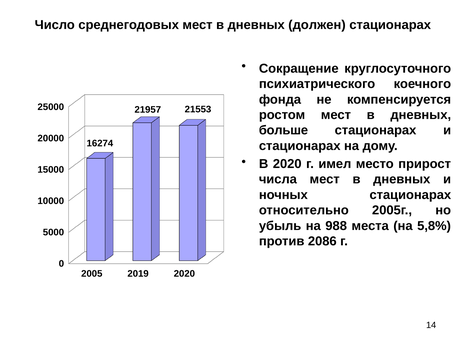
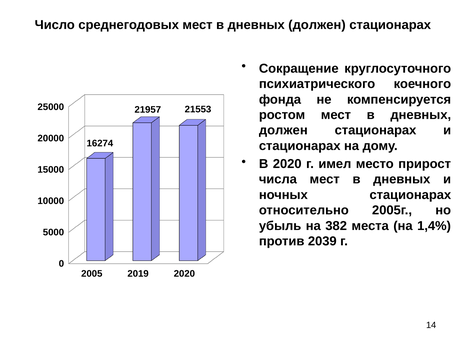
больше at (283, 130): больше -> должен
988: 988 -> 382
5,8%: 5,8% -> 1,4%
2086: 2086 -> 2039
